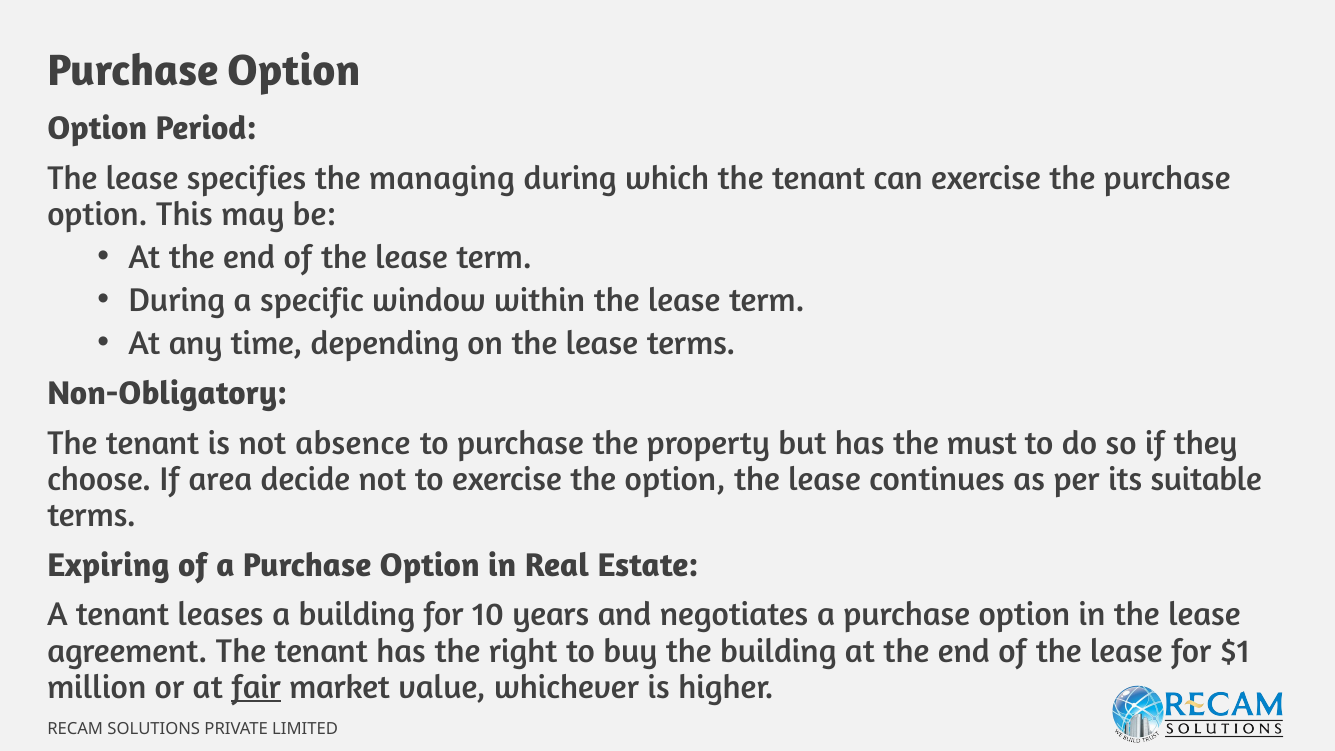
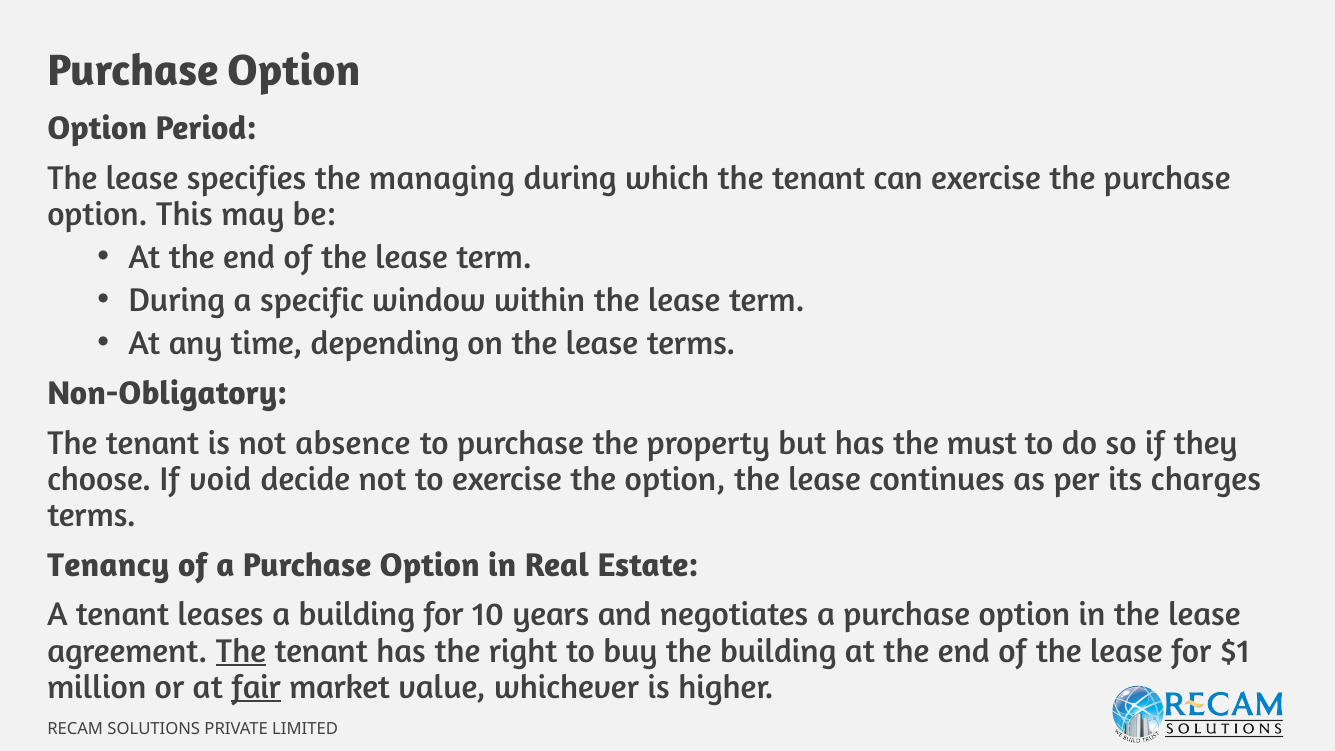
area: area -> void
suitable: suitable -> charges
Expiring: Expiring -> Tenancy
The at (241, 651) underline: none -> present
